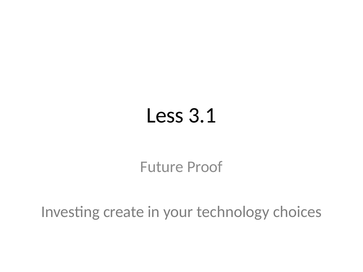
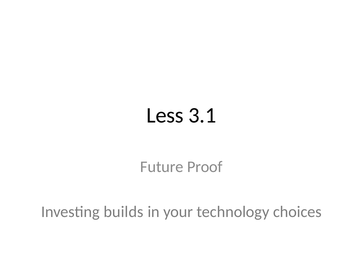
create: create -> builds
